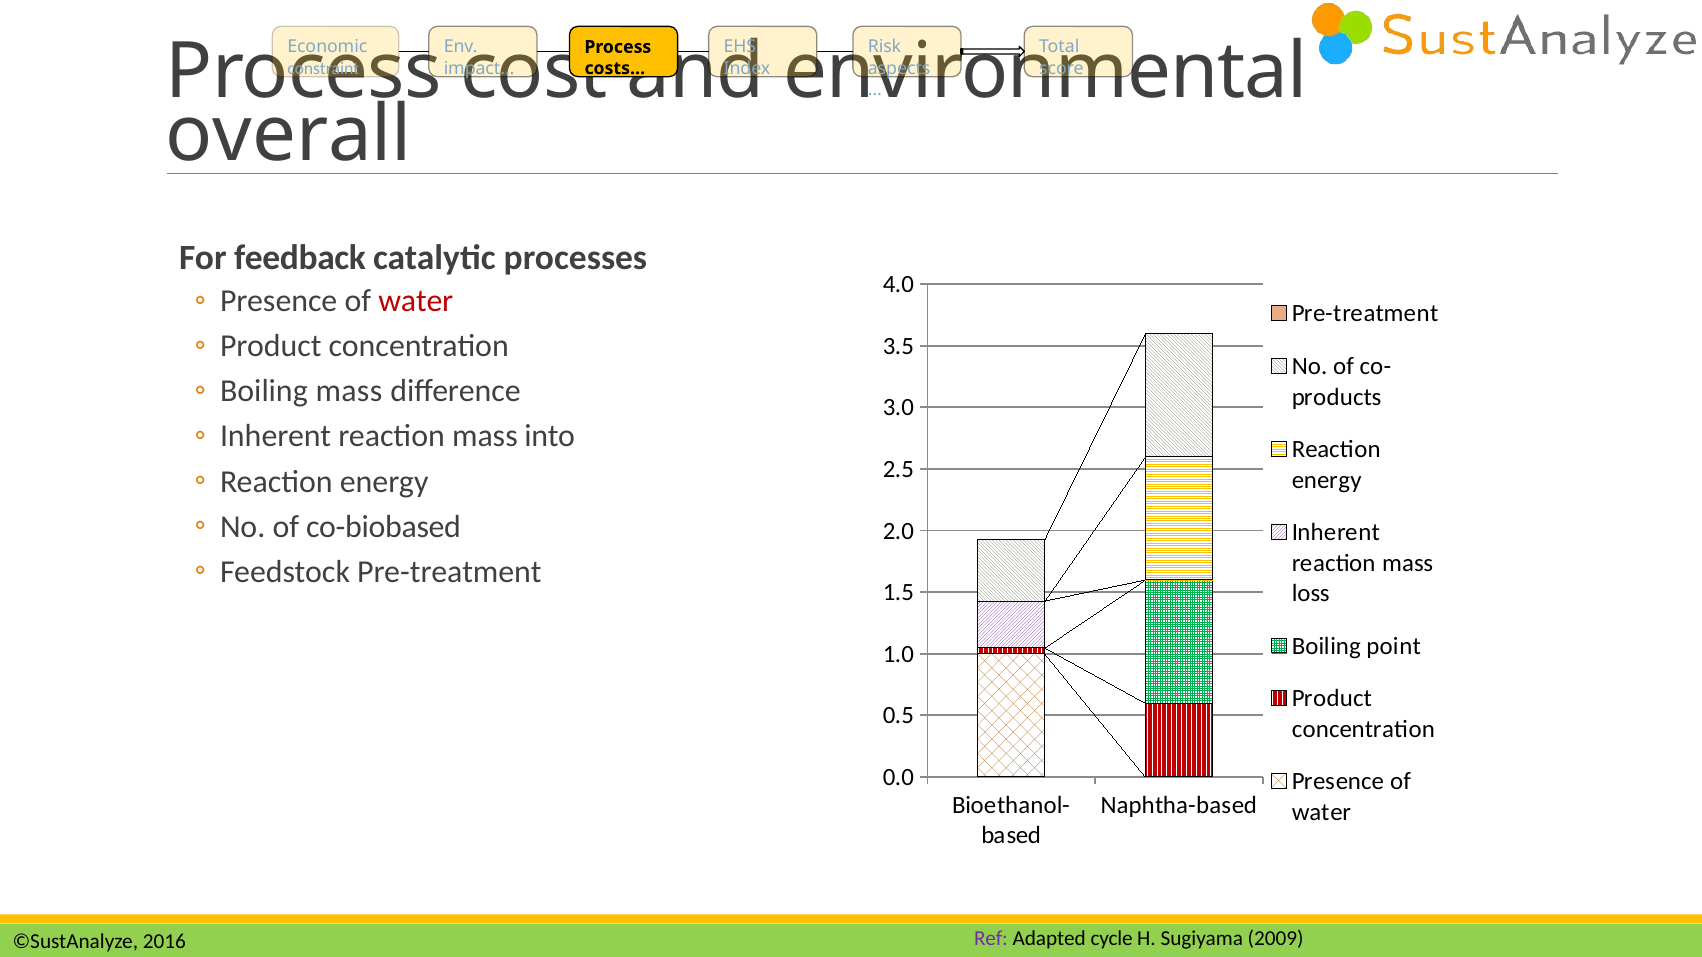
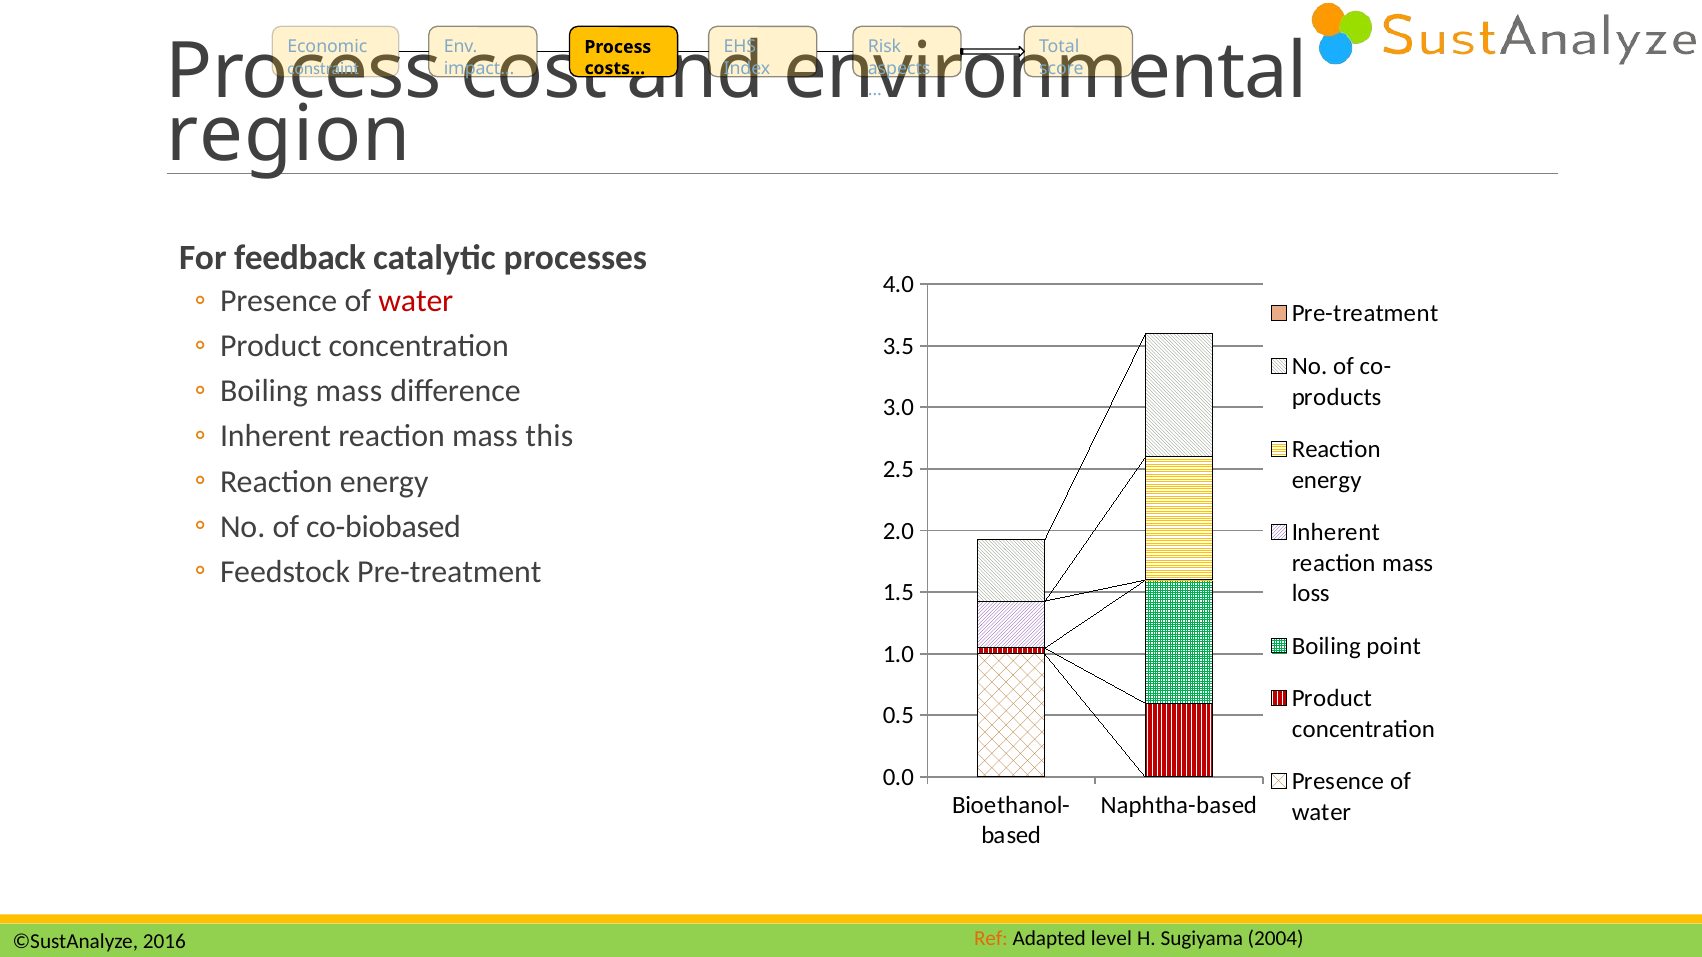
overall: overall -> region
into: into -> this
Ref colour: purple -> orange
cycle: cycle -> level
2009: 2009 -> 2004
